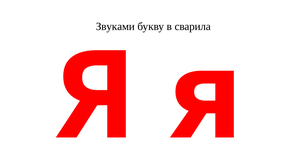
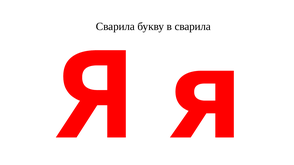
Звуками at (115, 26): Звуками -> Сварила
